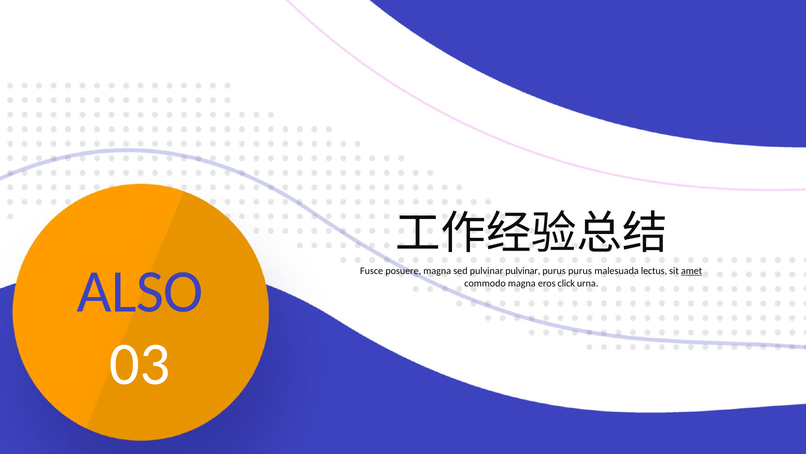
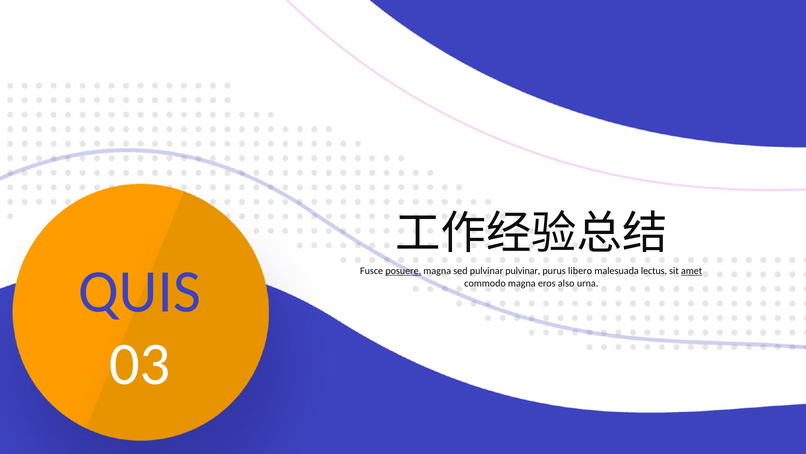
posuere underline: none -> present
purus purus: purus -> libero
ALSO: ALSO -> QUIS
click: click -> also
